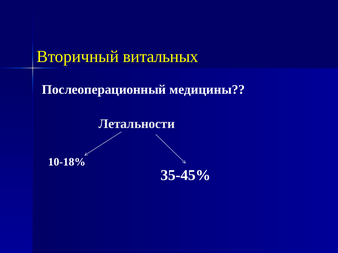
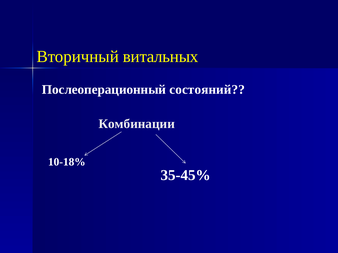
медицины: медицины -> состояний
Летальности: Летальности -> Комбинации
